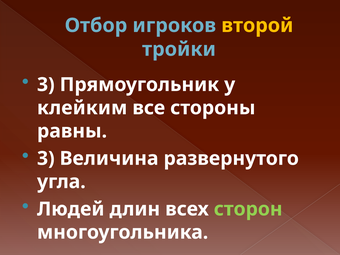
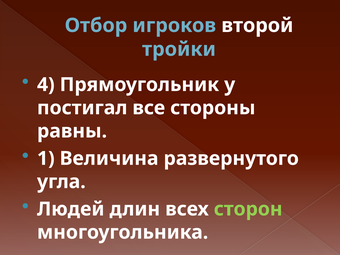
второй colour: yellow -> white
3 at (46, 85): 3 -> 4
клейким: клейким -> постигал
3 at (46, 158): 3 -> 1
